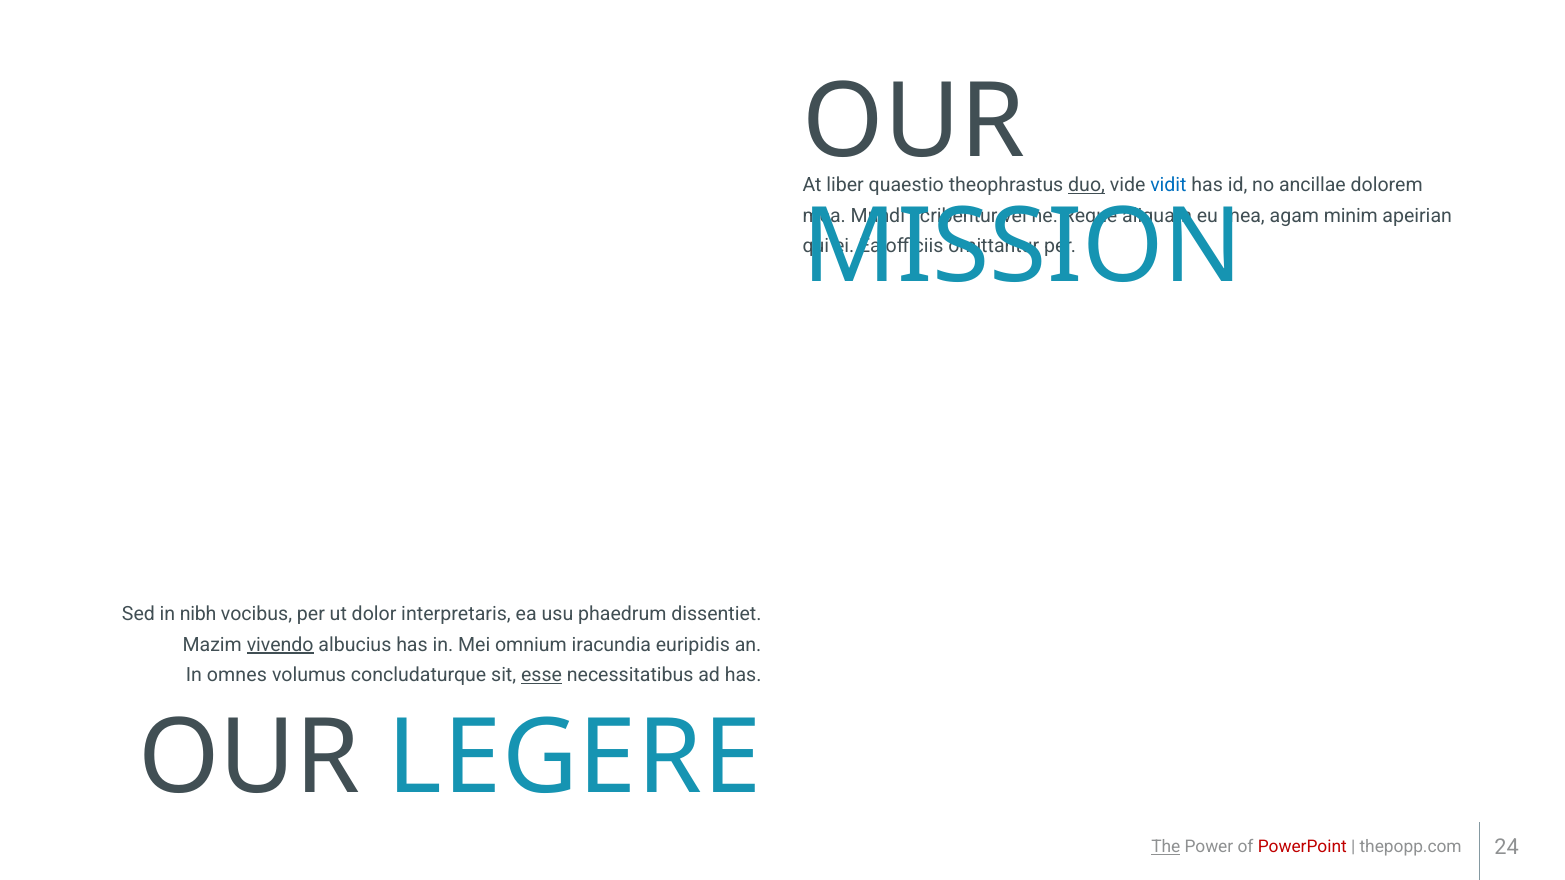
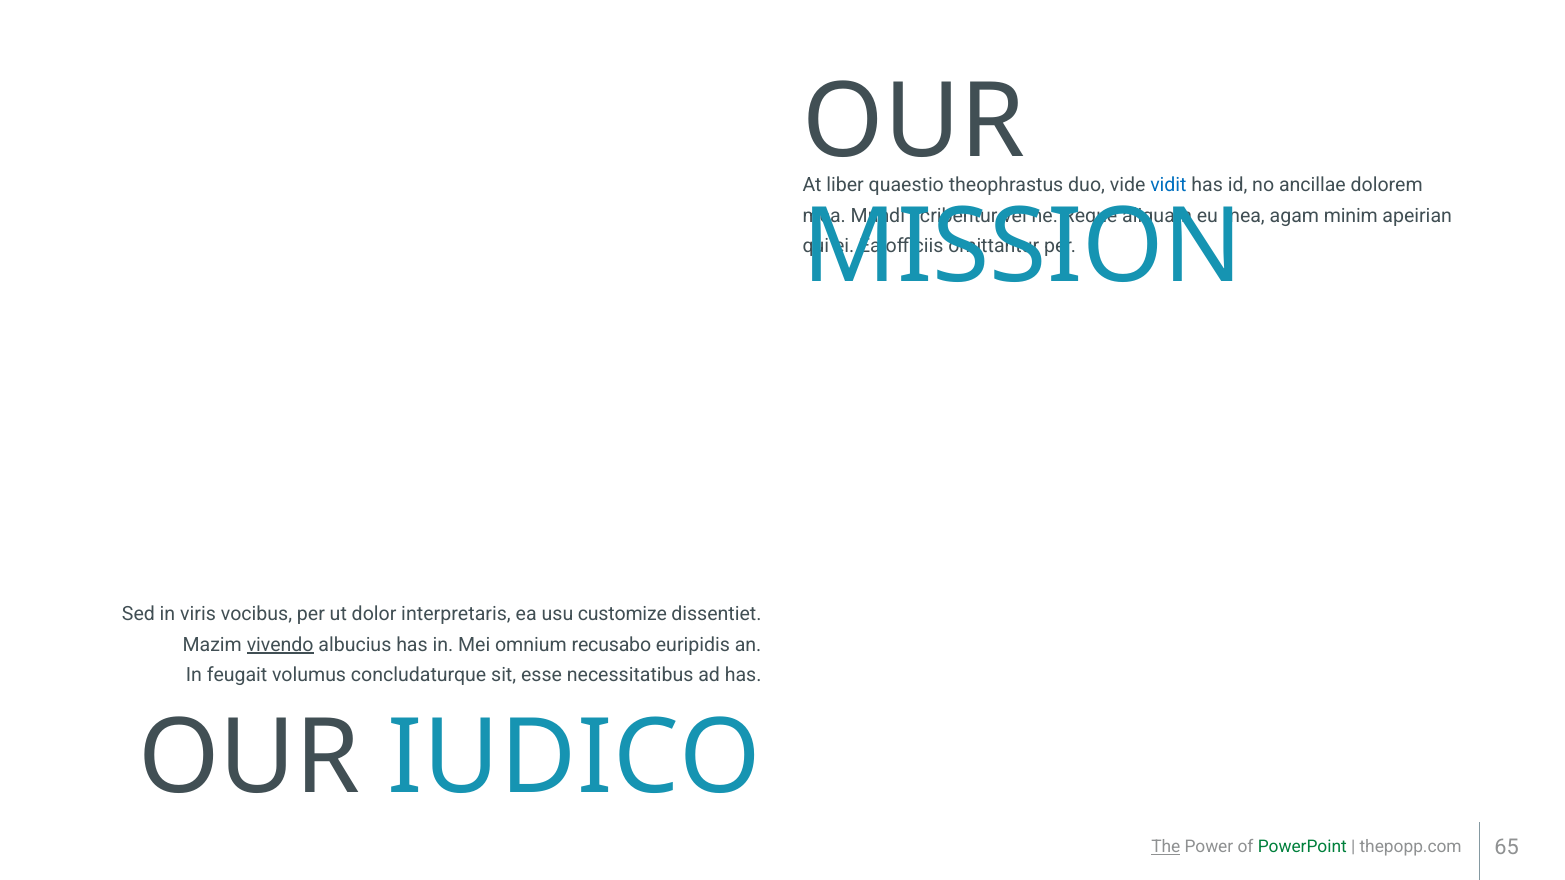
duo underline: present -> none
nibh: nibh -> viris
phaedrum: phaedrum -> customize
iracundia: iracundia -> recusabo
omnes: omnes -> feugait
esse underline: present -> none
LEGERE: LEGERE -> IUDICO
PowerPoint colour: red -> green
24: 24 -> 65
